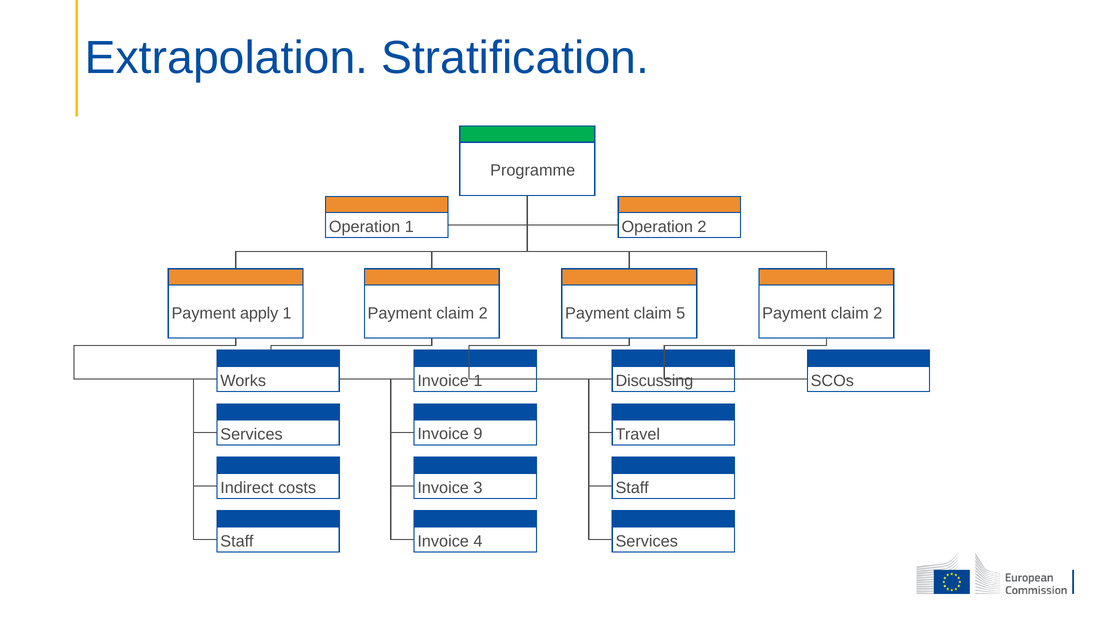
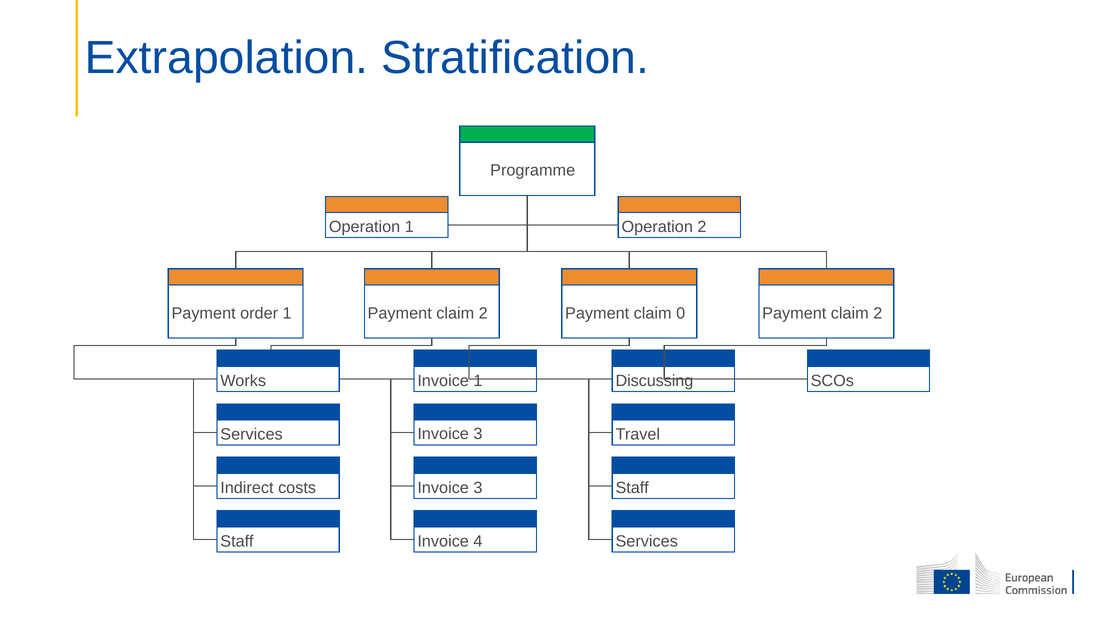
apply: apply -> order
5: 5 -> 0
9 at (478, 433): 9 -> 3
